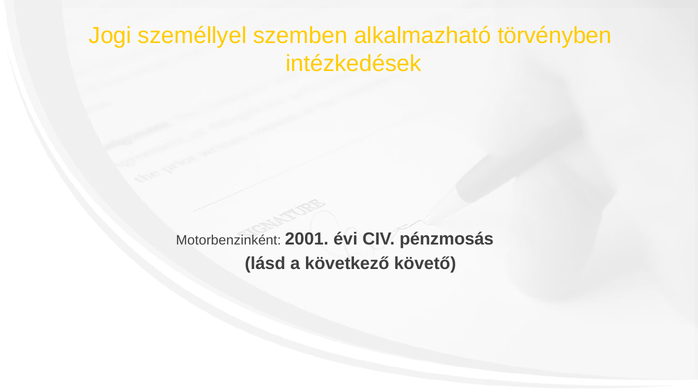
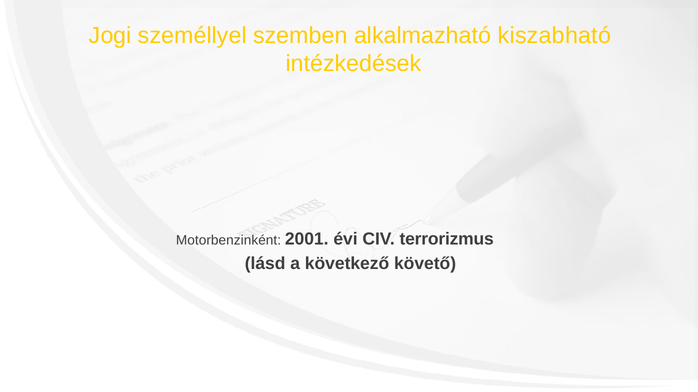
törvényben: törvényben -> kiszabható
pénzmosás: pénzmosás -> terrorizmus
